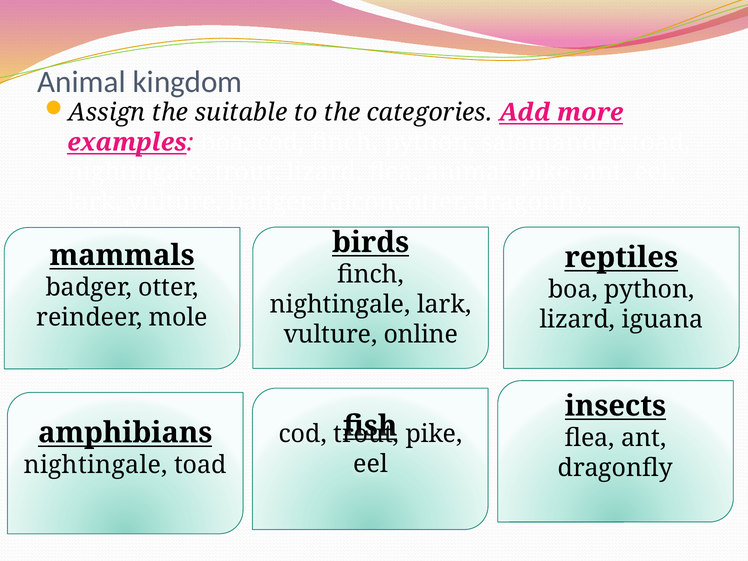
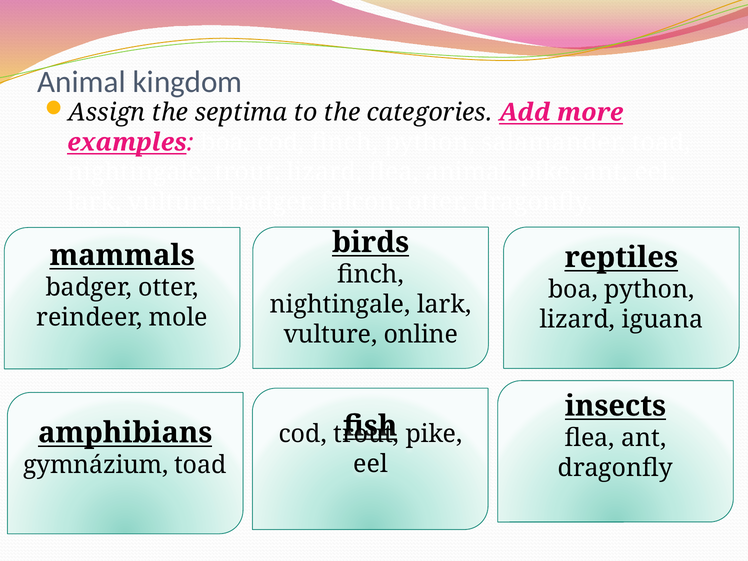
suitable: suitable -> septima
nightingale at (96, 465): nightingale -> gymnázium
